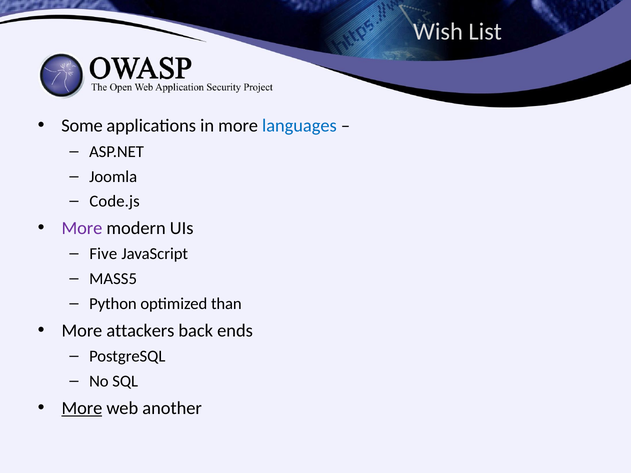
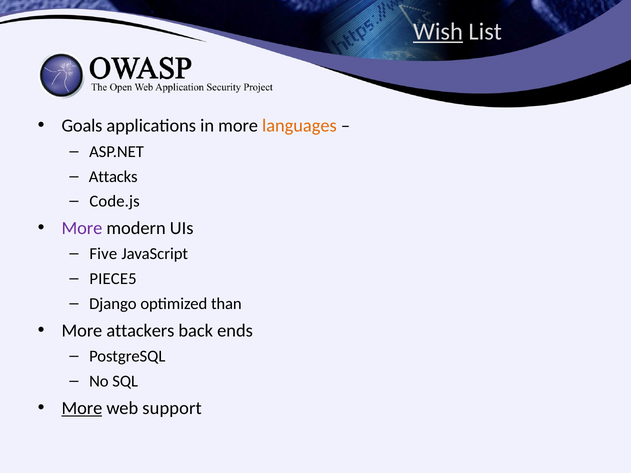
Wish underline: none -> present
Some: Some -> Goals
languages colour: blue -> orange
Joomla: Joomla -> Attacks
MASS5: MASS5 -> PIECE5
Python: Python -> Django
another: another -> support
